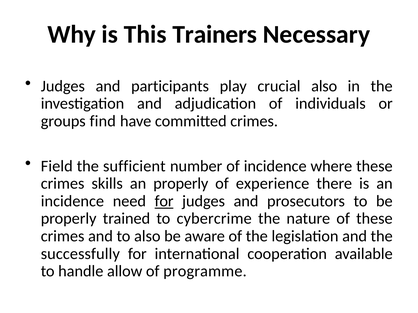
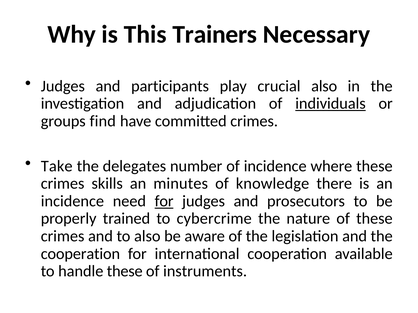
individuals underline: none -> present
Field: Field -> Take
sufficient: sufficient -> delegates
an properly: properly -> minutes
experience: experience -> knowledge
successfully at (80, 254): successfully -> cooperation
handle allow: allow -> these
programme: programme -> instruments
